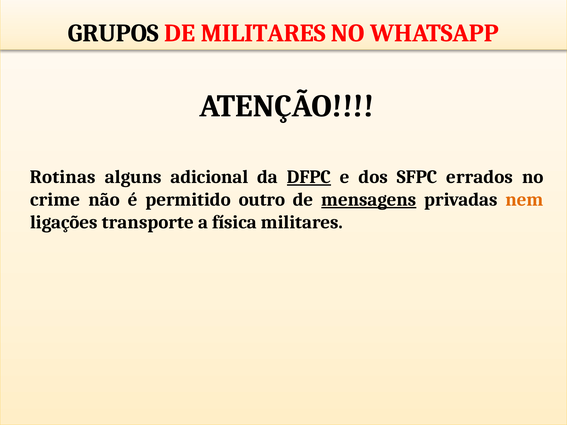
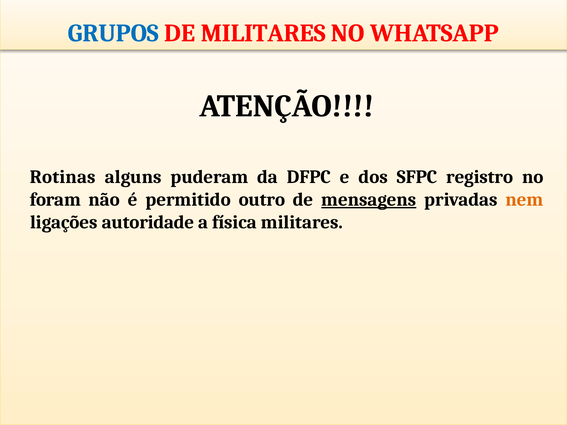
GRUPOS colour: black -> blue
adicional: adicional -> puderam
DFPC underline: present -> none
errados: errados -> registro
crime: crime -> foram
transporte: transporte -> autoridade
